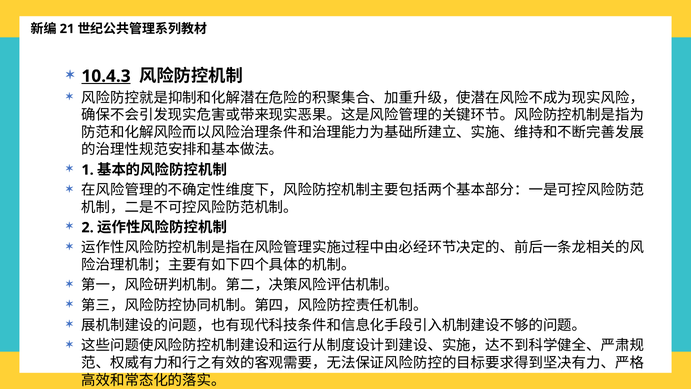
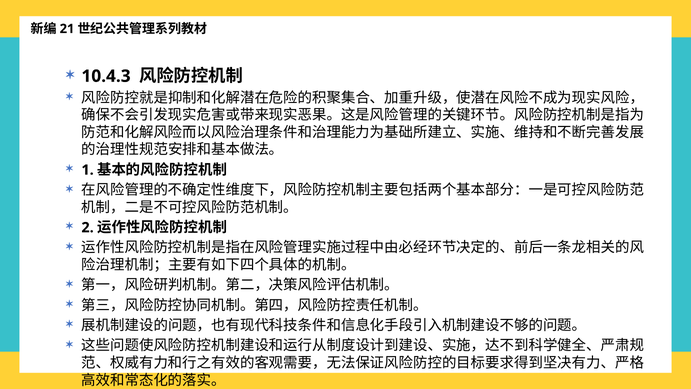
10.4.3 underline: present -> none
